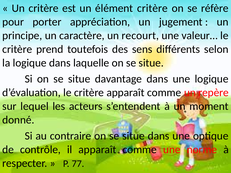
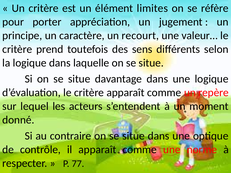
élément critère: critère -> limites
